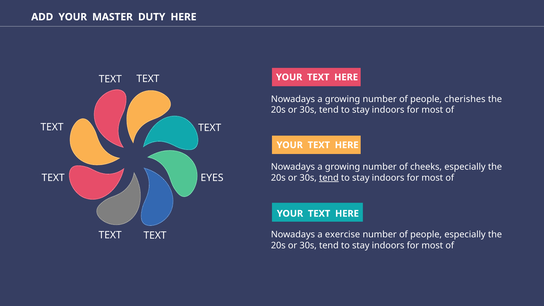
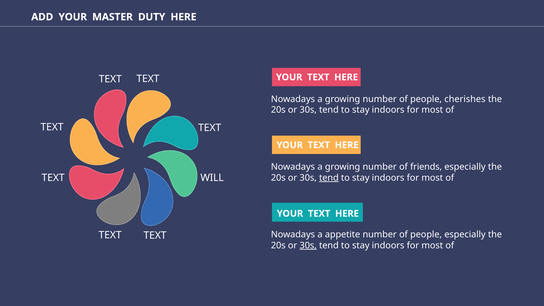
cheeks: cheeks -> friends
EYES: EYES -> WILL
exercise: exercise -> appetite
30s at (308, 245) underline: none -> present
